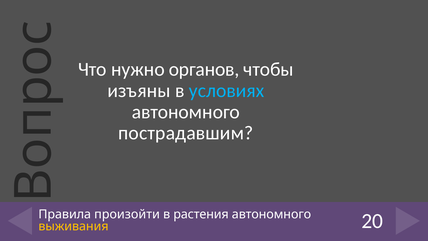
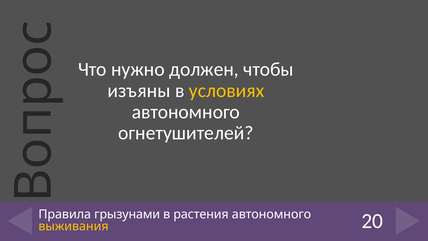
органов: органов -> должен
условиях colour: light blue -> yellow
пострадавшим: пострадавшим -> огнетушителей
произойти: произойти -> грызунами
